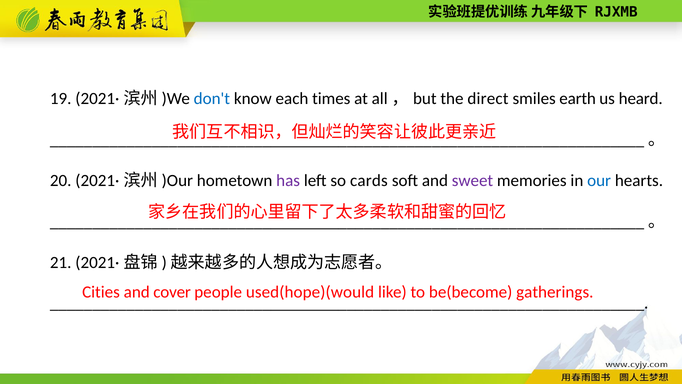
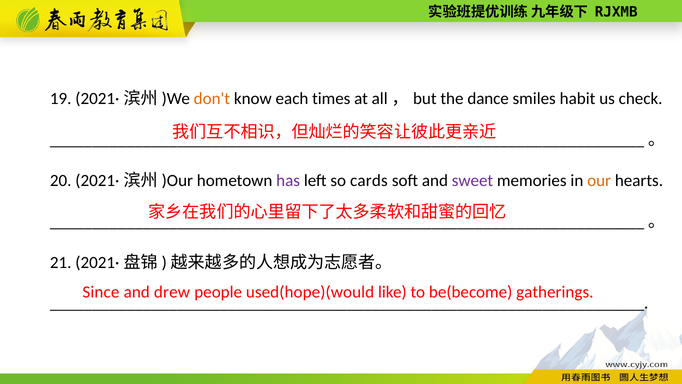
don't colour: blue -> orange
direct: direct -> dance
earth: earth -> habit
heard: heard -> check
our colour: blue -> orange
Cities: Cities -> Since
cover: cover -> drew
